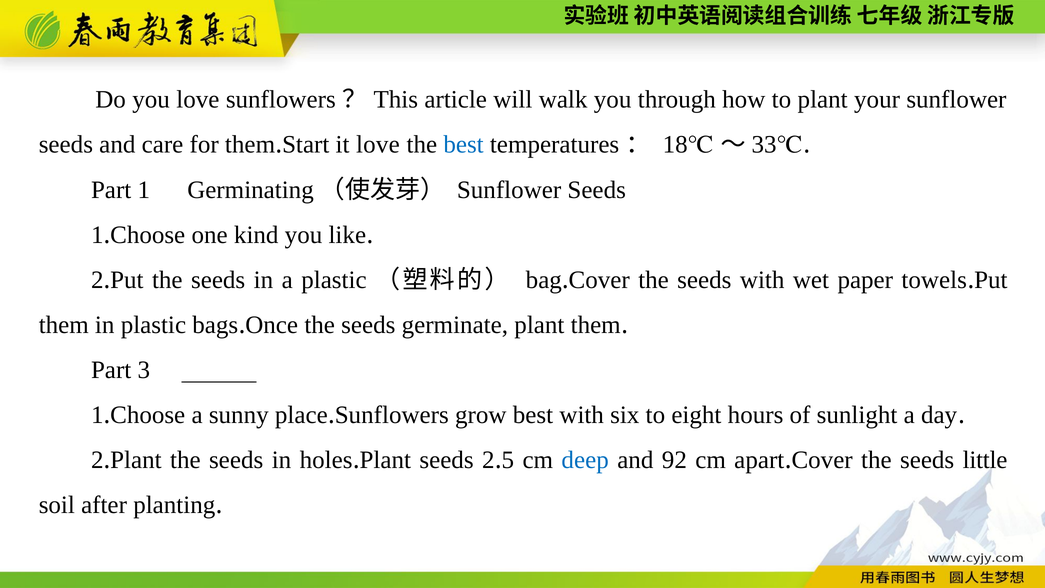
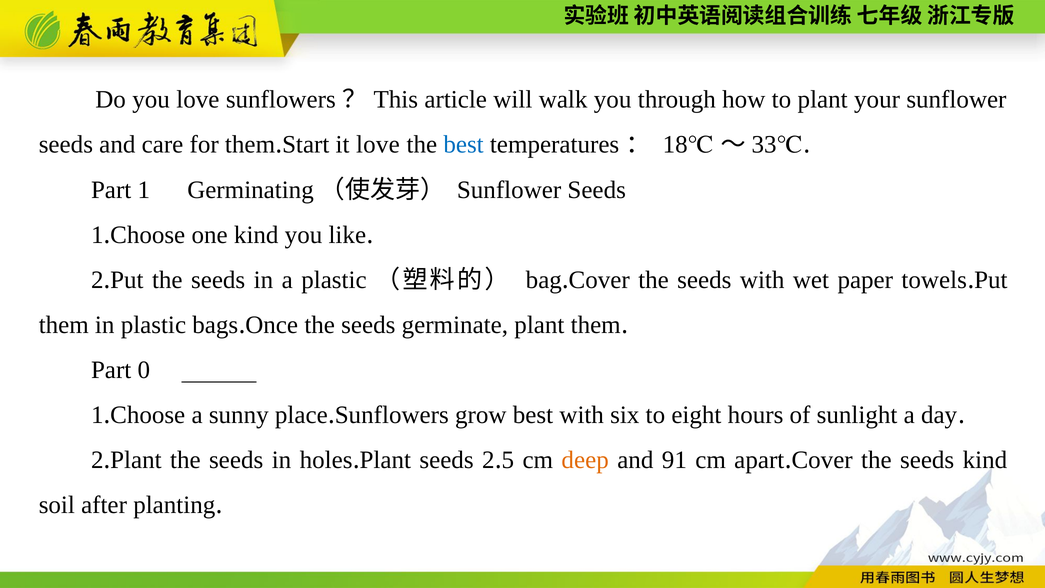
3: 3 -> 0
deep colour: blue -> orange
92: 92 -> 91
seeds little: little -> kind
